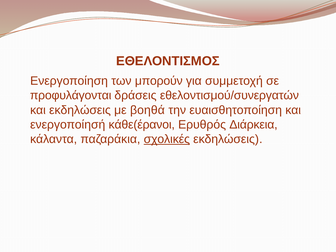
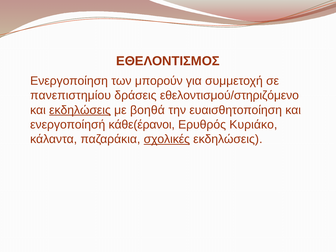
προφυλάγονται: προφυλάγονται -> πανεπιστημίου
εθελοντισμού/συνεργατών: εθελοντισμού/συνεργατών -> εθελοντισμού/στηριζόμενο
εκδηλώσεις at (80, 110) underline: none -> present
Διάρκεια: Διάρκεια -> Κυριάκο
